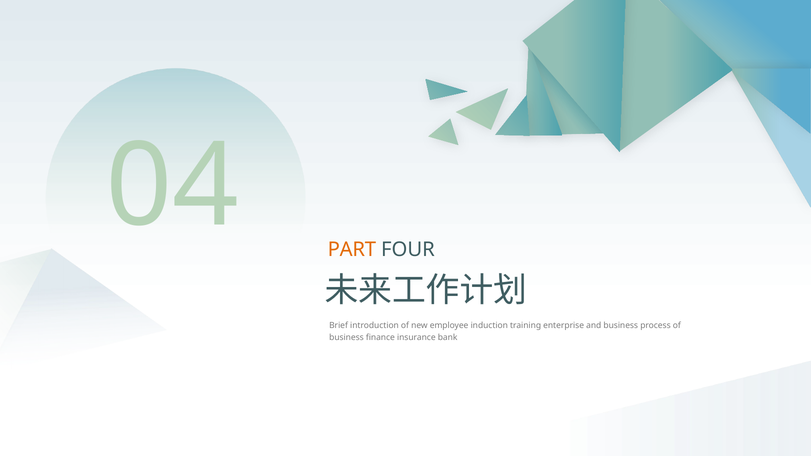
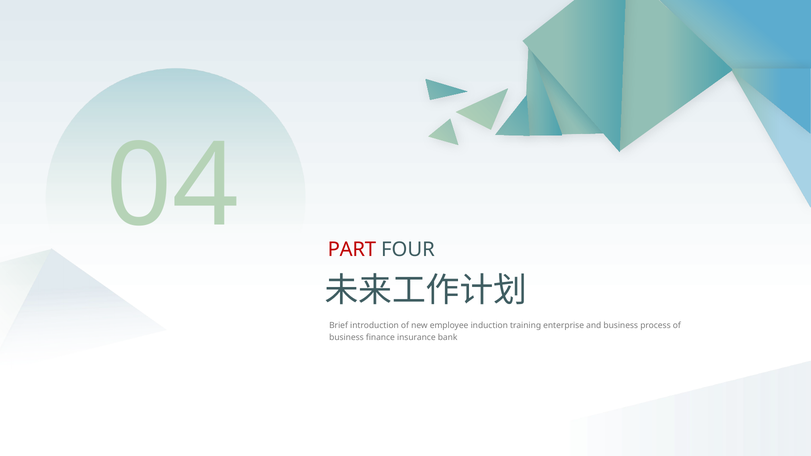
PART colour: orange -> red
